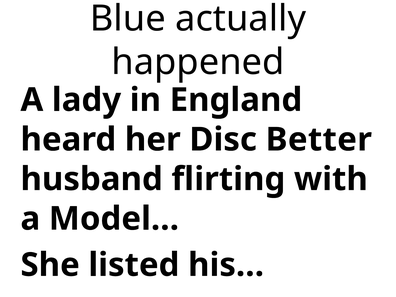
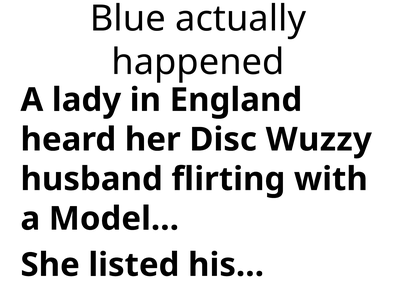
Better: Better -> Wuzzy
